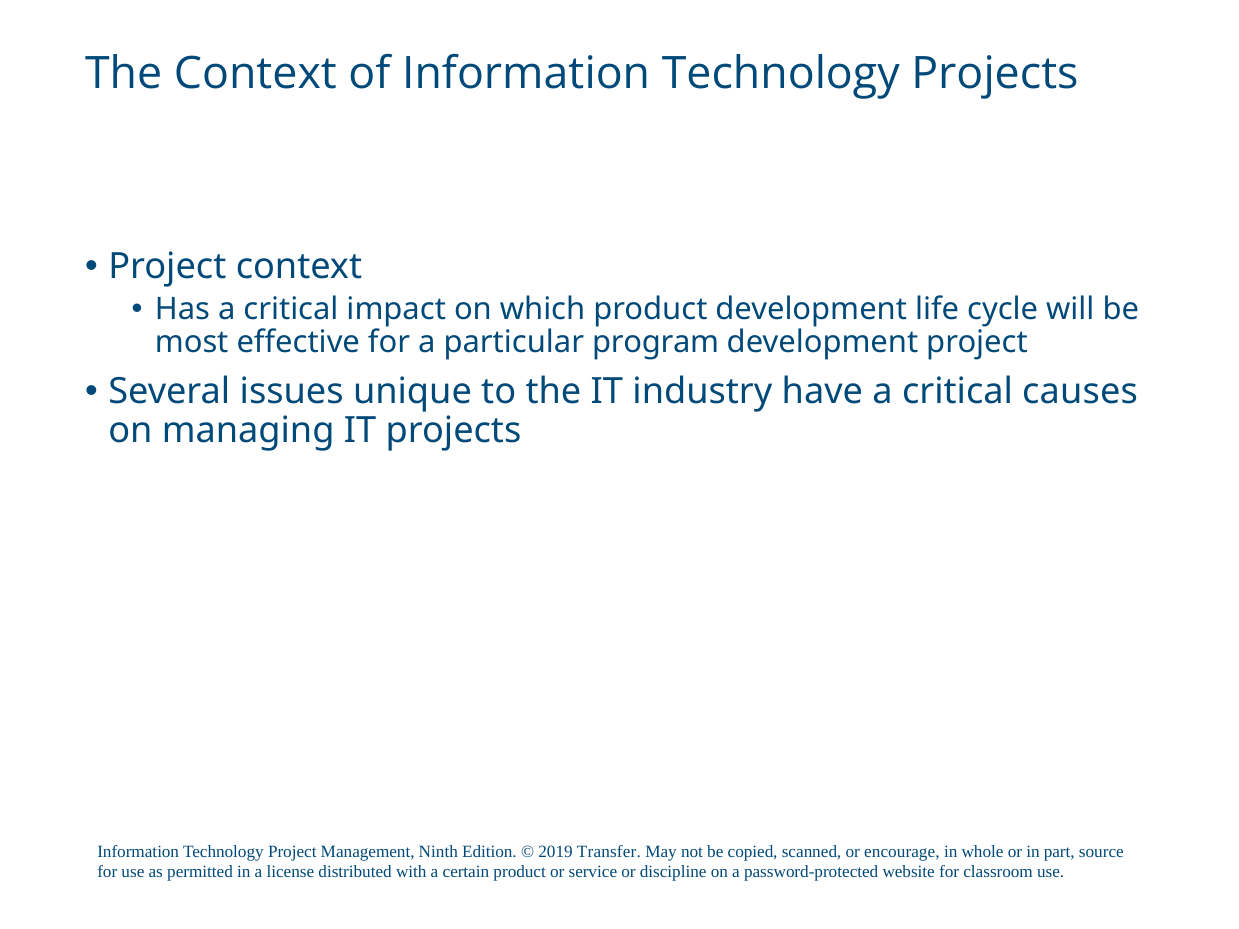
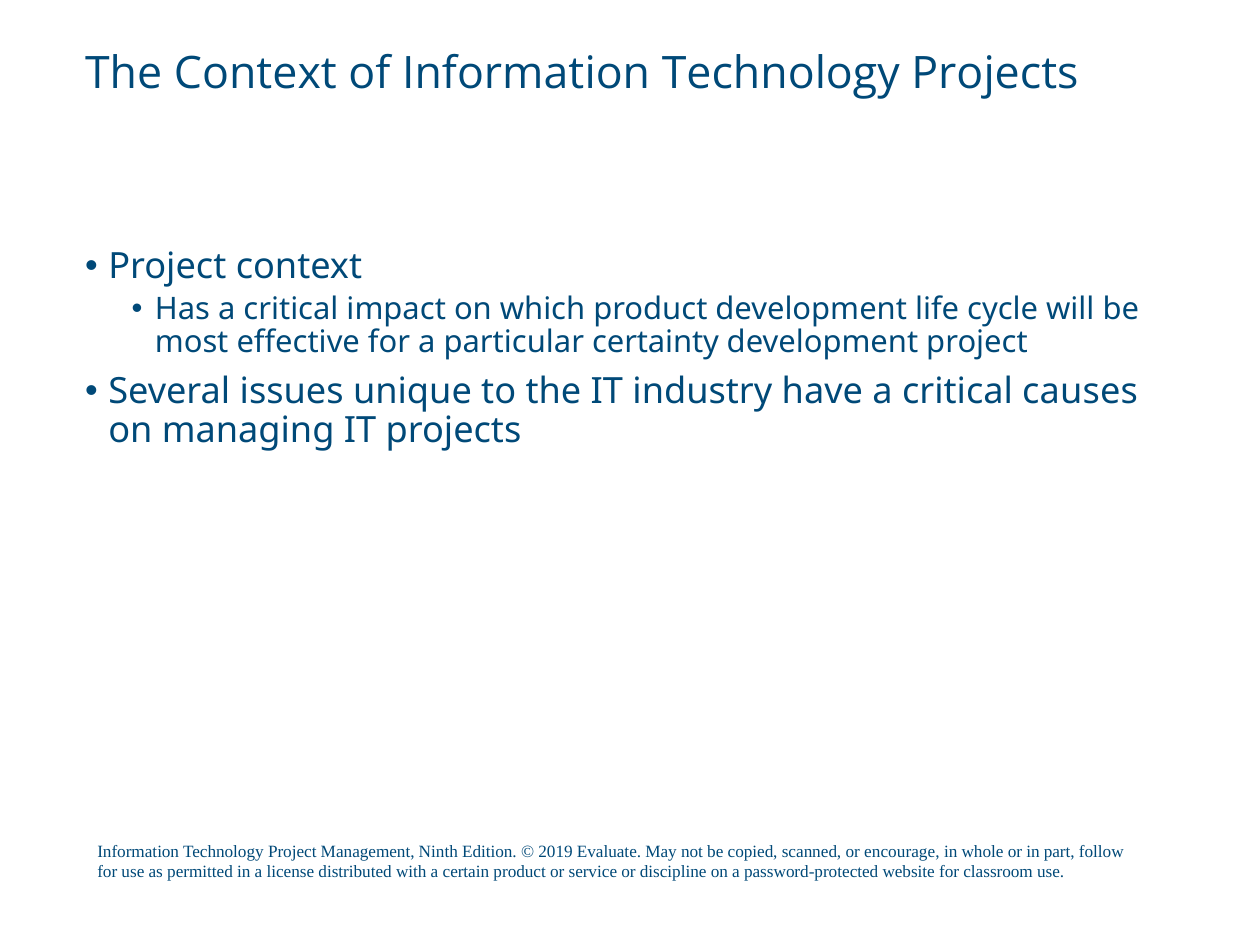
program: program -> certainty
Transfer: Transfer -> Evaluate
source: source -> follow
